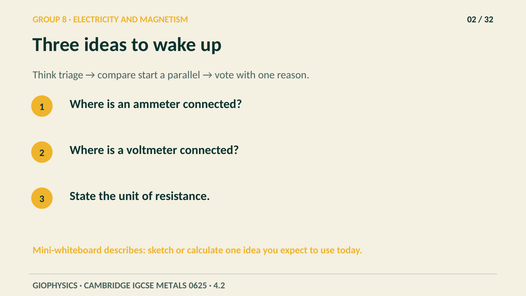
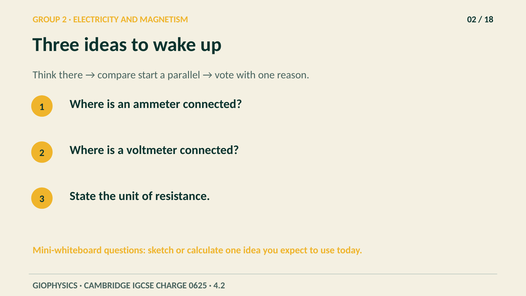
GROUP 8: 8 -> 2
32: 32 -> 18
triage: triage -> there
describes: describes -> questions
METALS: METALS -> CHARGE
